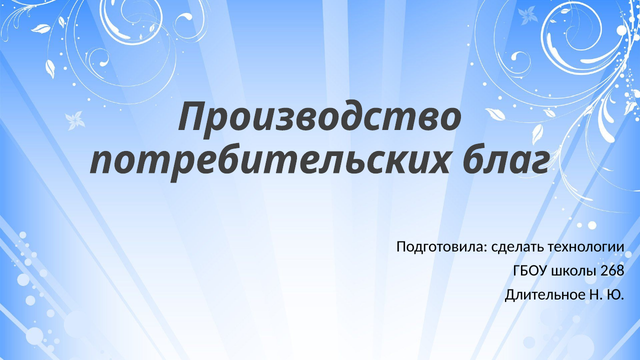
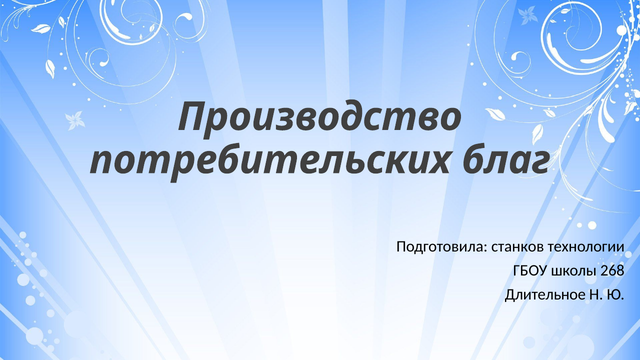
сделать: сделать -> станков
